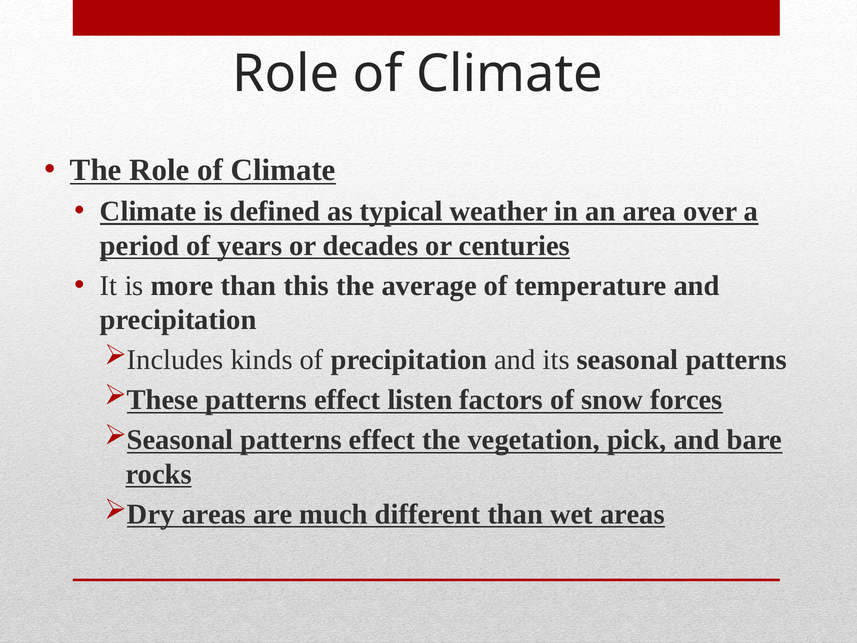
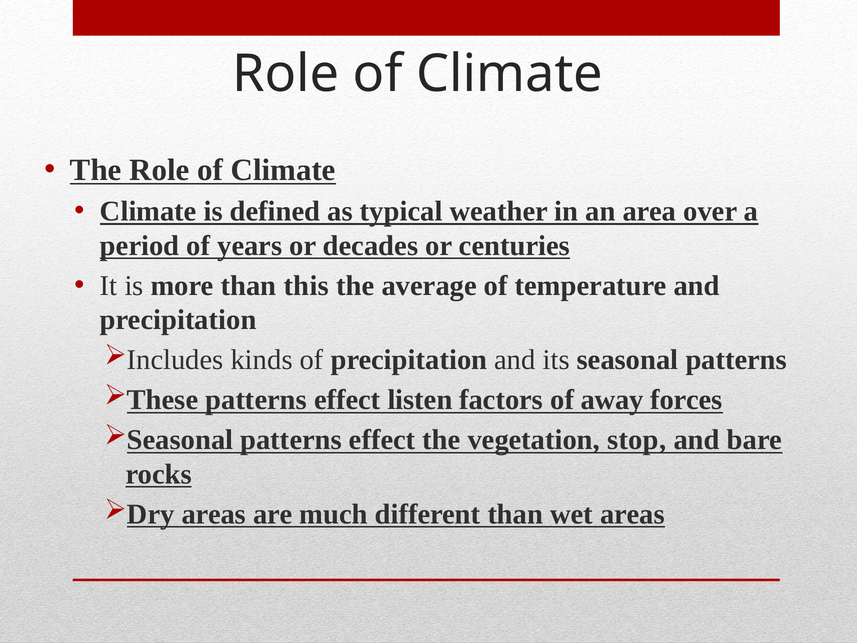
snow: snow -> away
pick: pick -> stop
